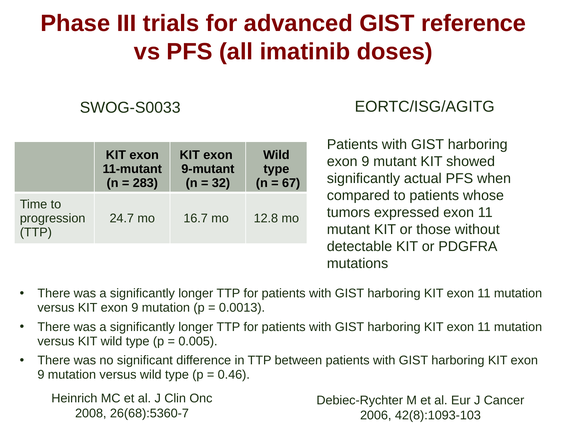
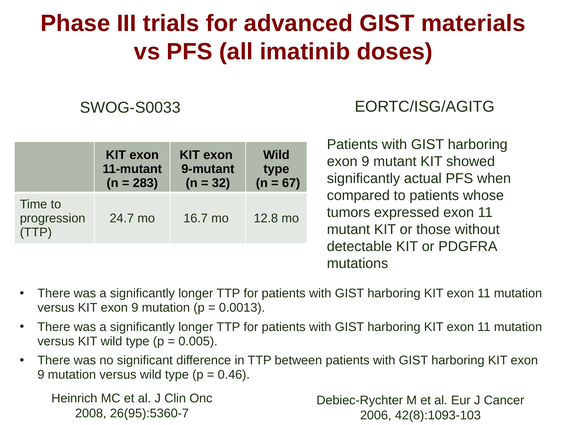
reference: reference -> materials
26(68):5360-7: 26(68):5360-7 -> 26(95):5360-7
